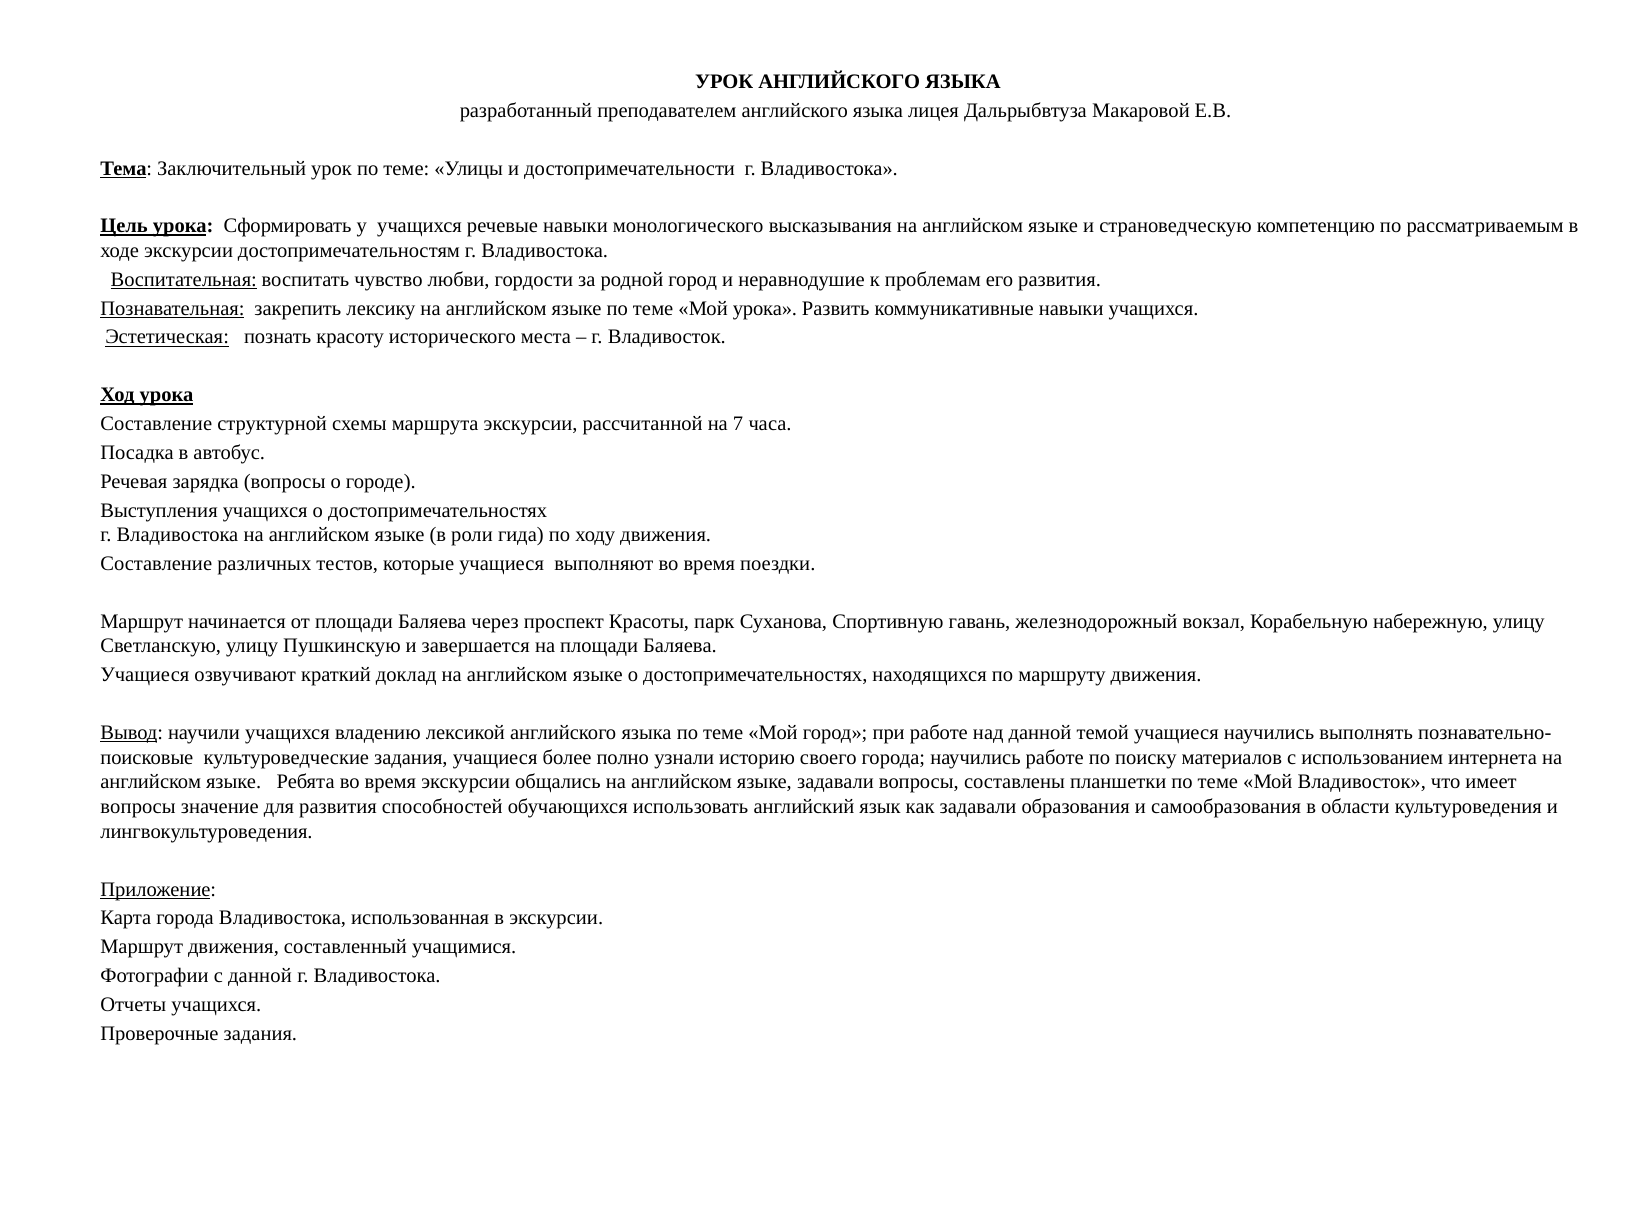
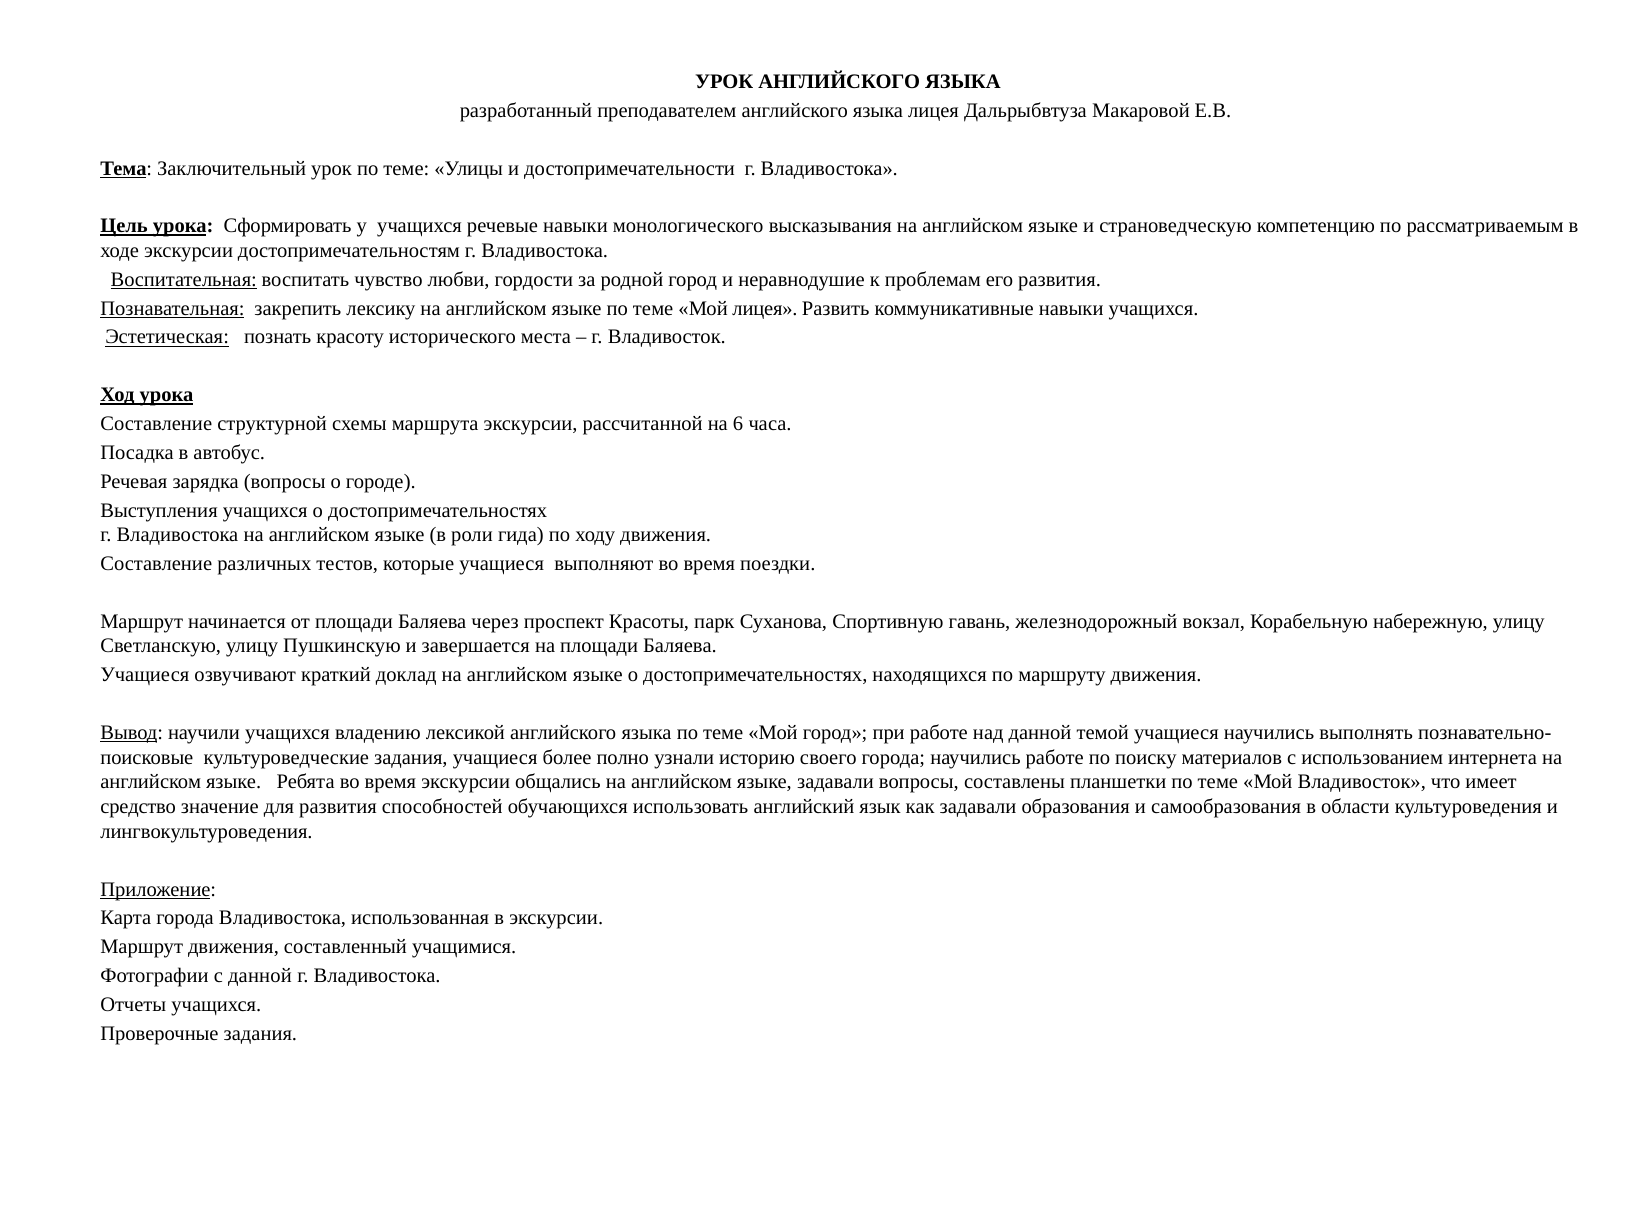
Мой урока: урока -> лицея
7: 7 -> 6
вопросы at (138, 807): вопросы -> средство
